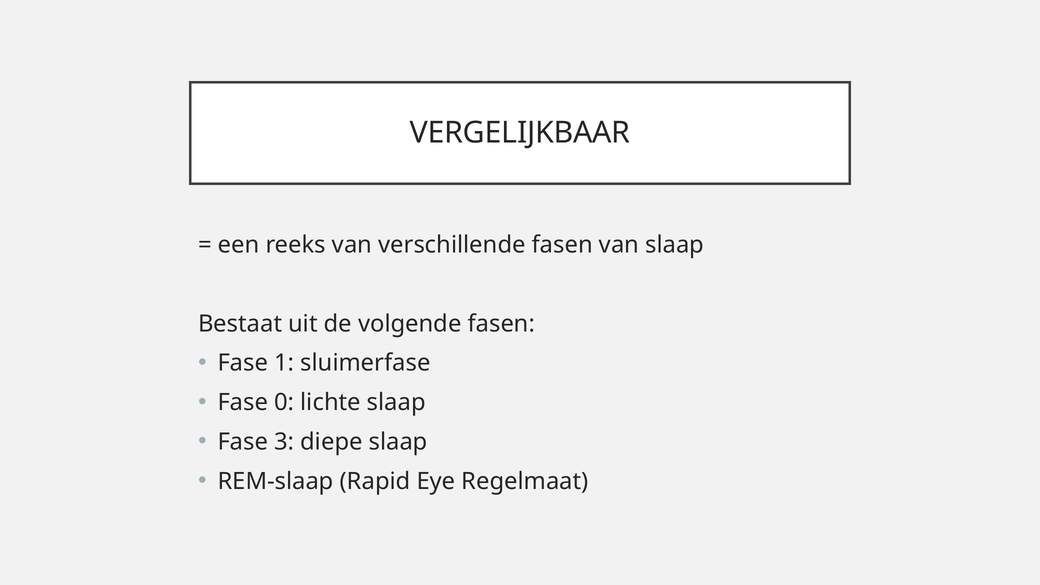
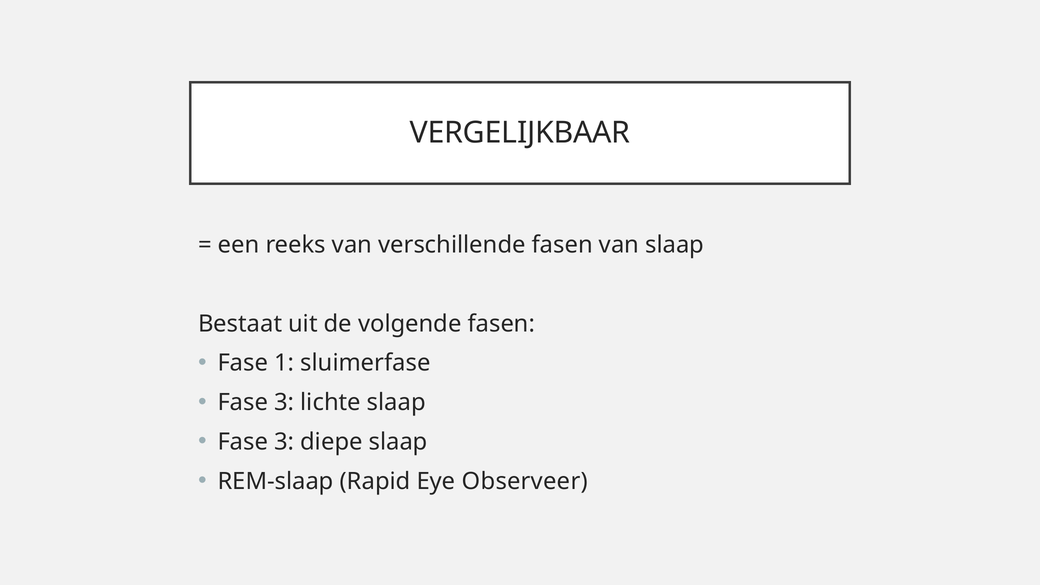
0 at (284, 402): 0 -> 3
Regelmaat: Regelmaat -> Observeer
